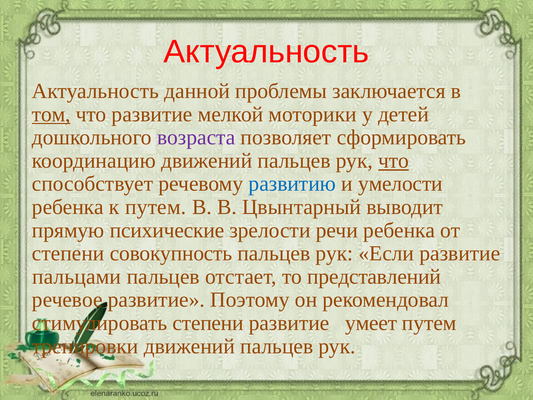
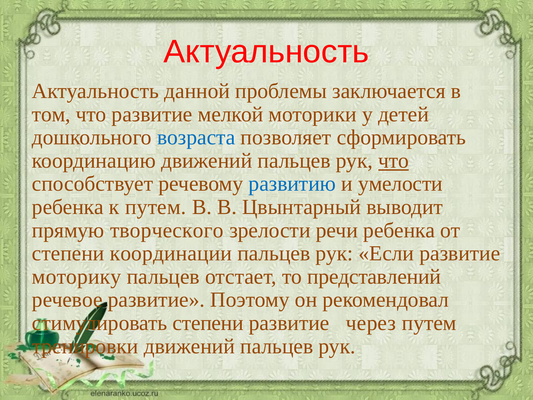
том underline: present -> none
возраста colour: purple -> blue
психические: психические -> творческого
совокупность: совокупность -> координации
пальцами: пальцами -> моторику
умеет: умеет -> через
